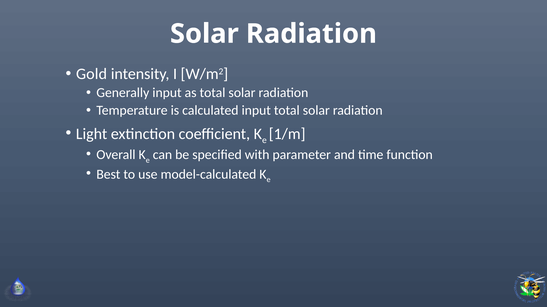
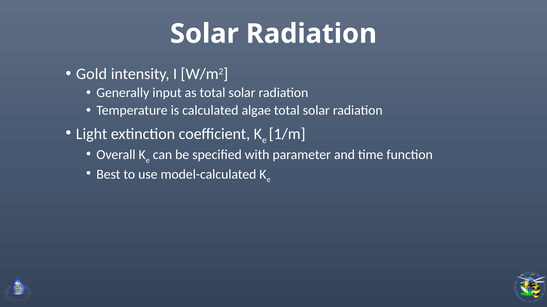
calculated input: input -> algae
